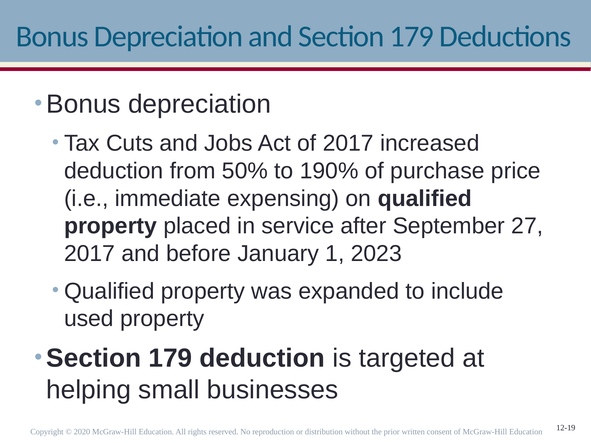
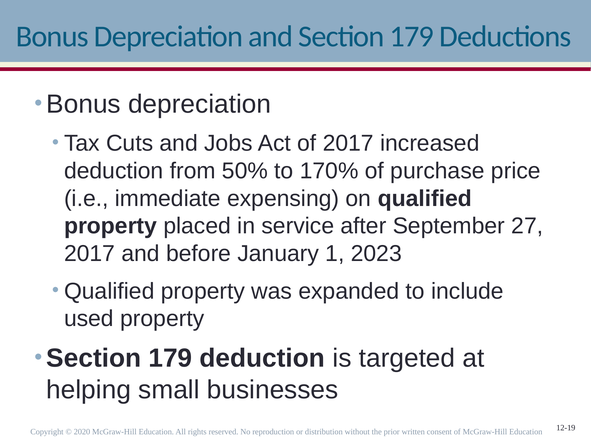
190%: 190% -> 170%
